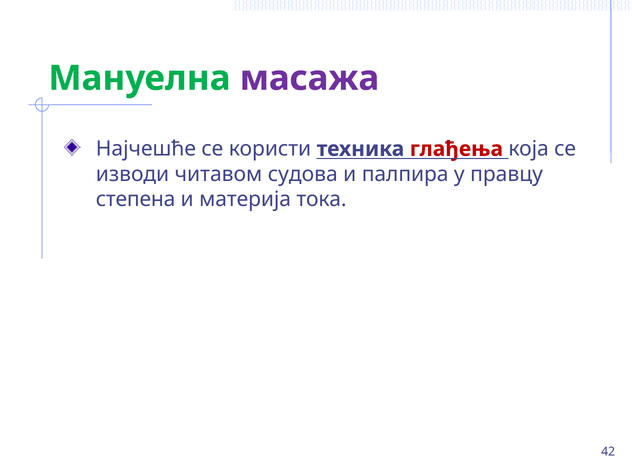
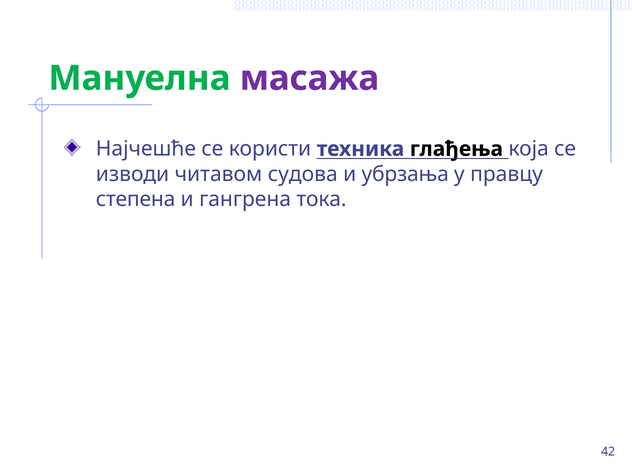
глађења colour: red -> black
палпира: палпира -> убрзања
материја: материја -> гангрена
